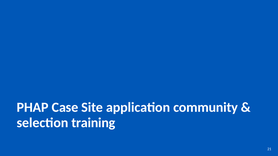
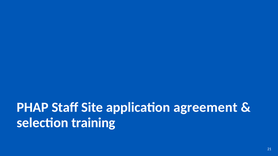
Case: Case -> Staff
community: community -> agreement
